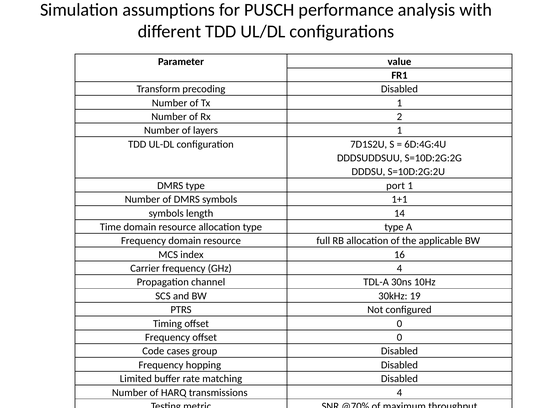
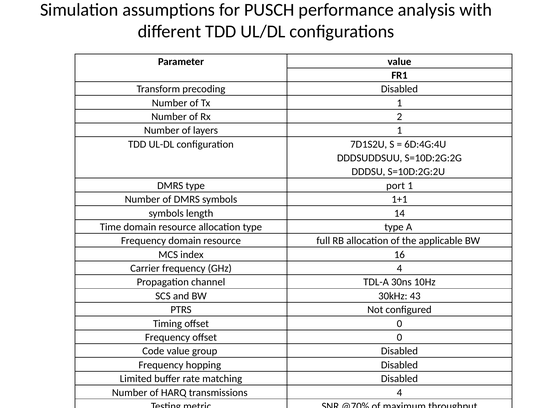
19: 19 -> 43
Code cases: cases -> value
